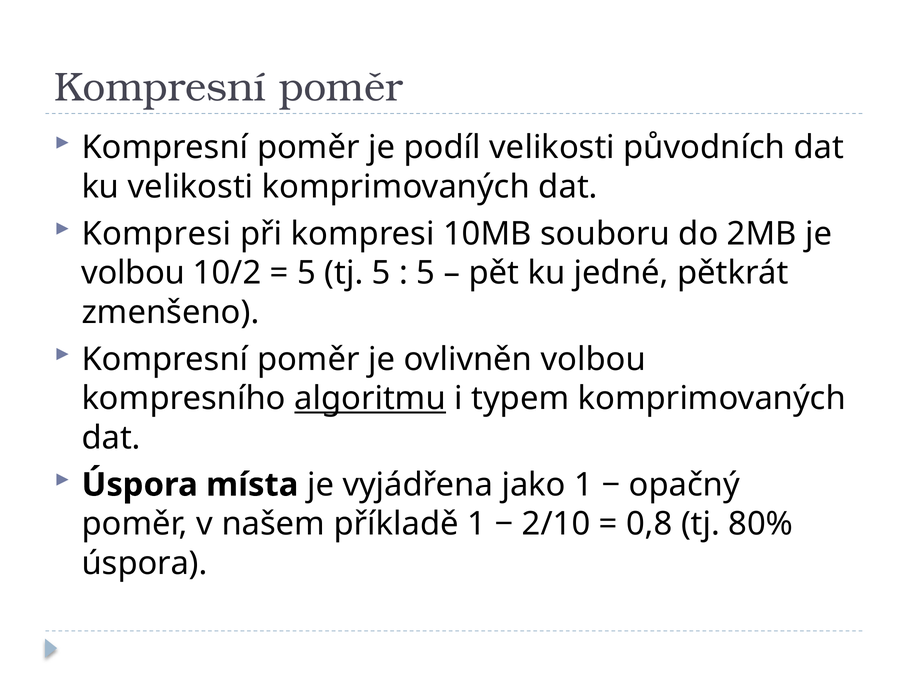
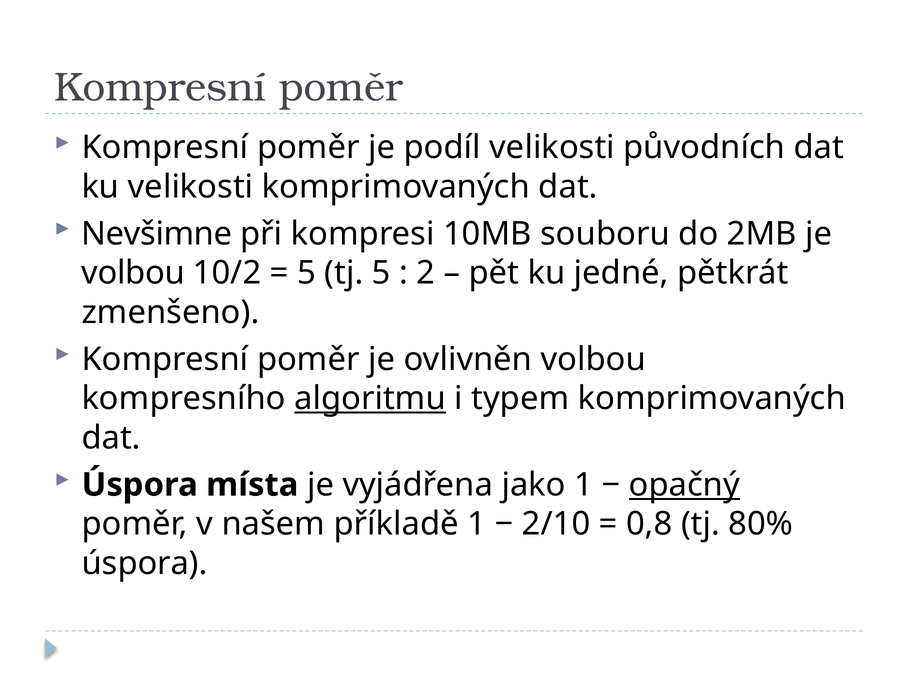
Kompresi at (156, 234): Kompresi -> Nevšimne
5 at (426, 273): 5 -> 2
opačný underline: none -> present
